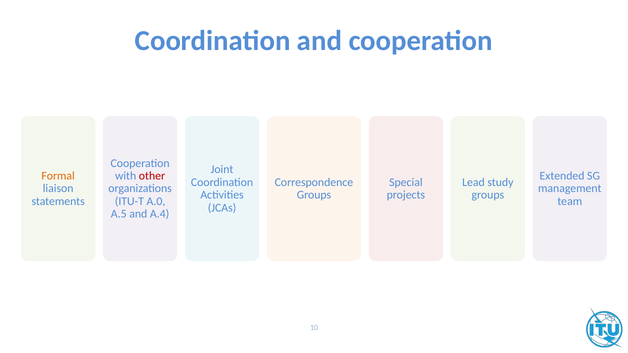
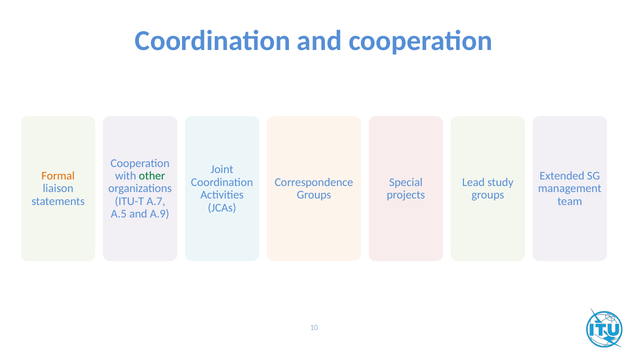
other colour: red -> green
A.0: A.0 -> A.7
A.4: A.4 -> A.9
